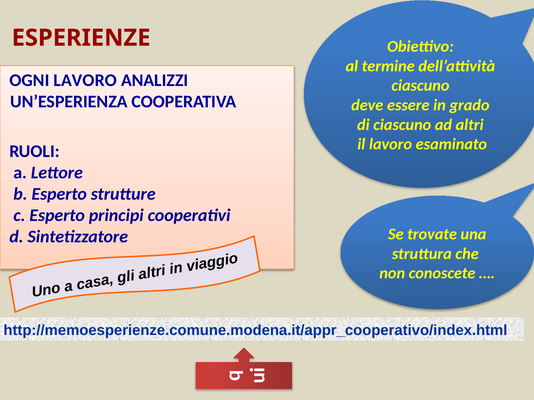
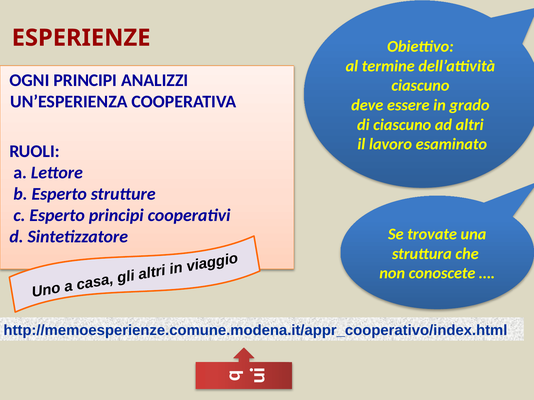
OGNI LAVORO: LAVORO -> PRINCIPI
